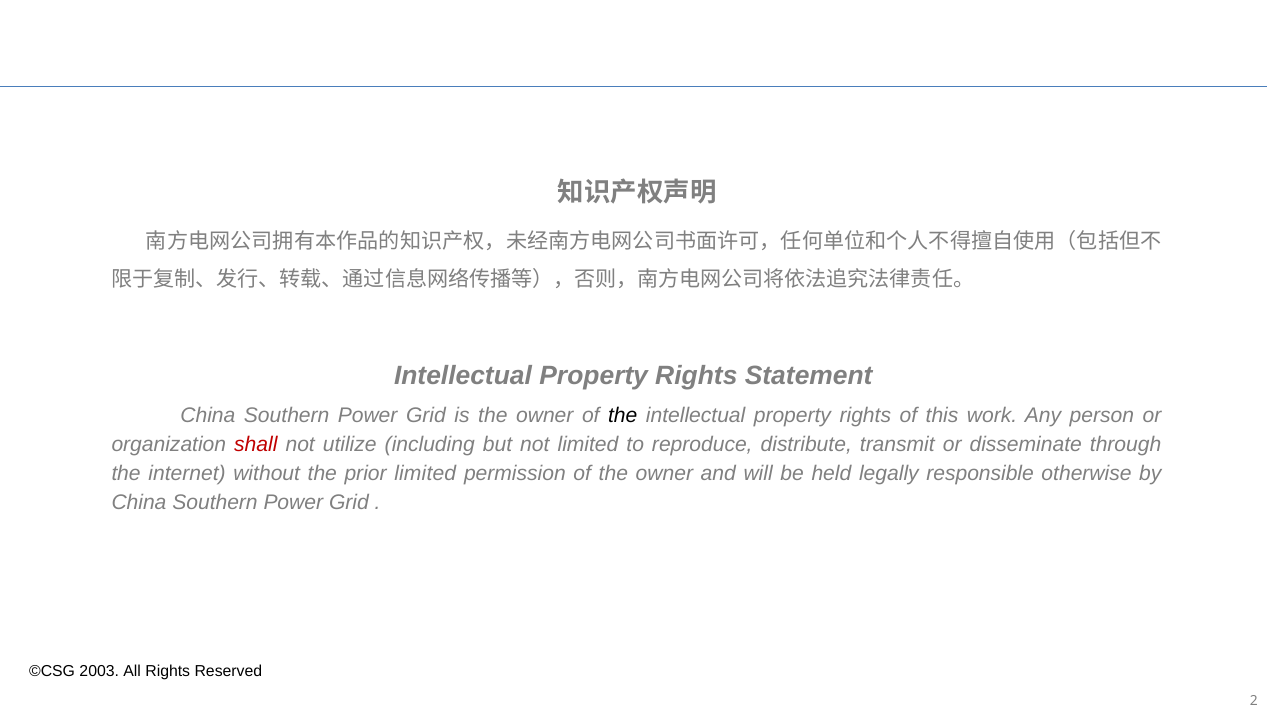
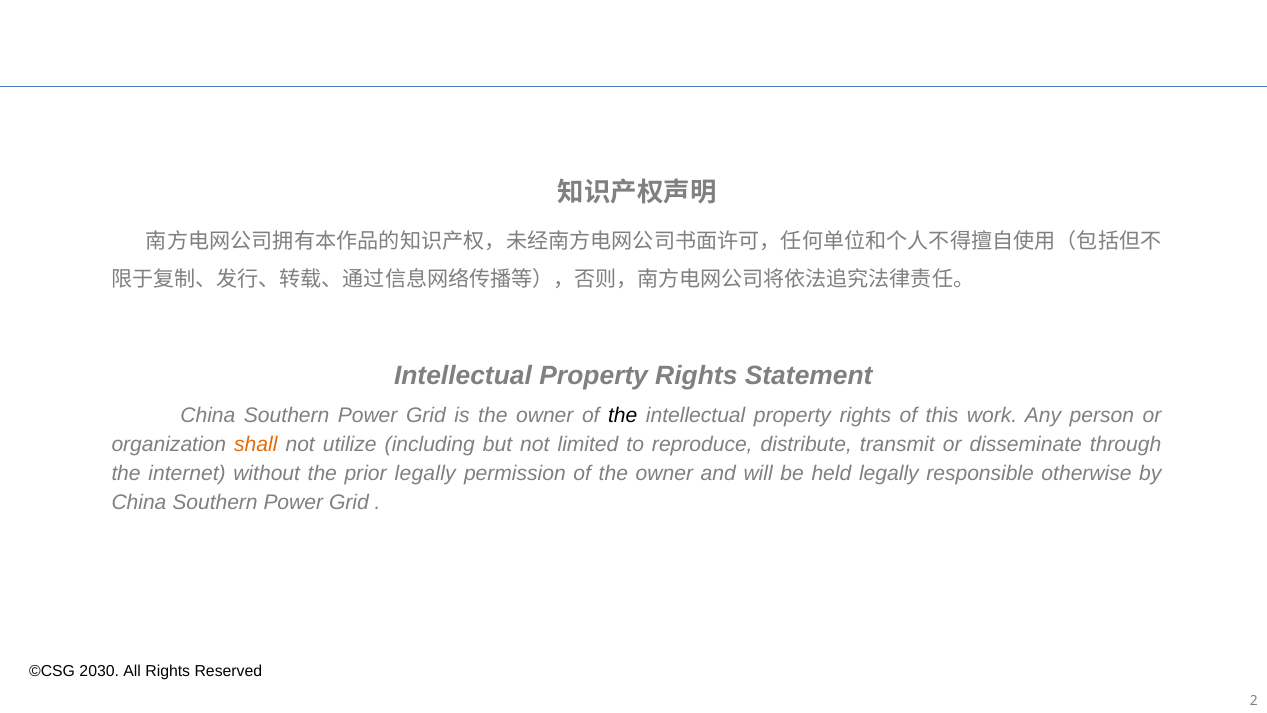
shall colour: red -> orange
prior limited: limited -> legally
2003: 2003 -> 2030
